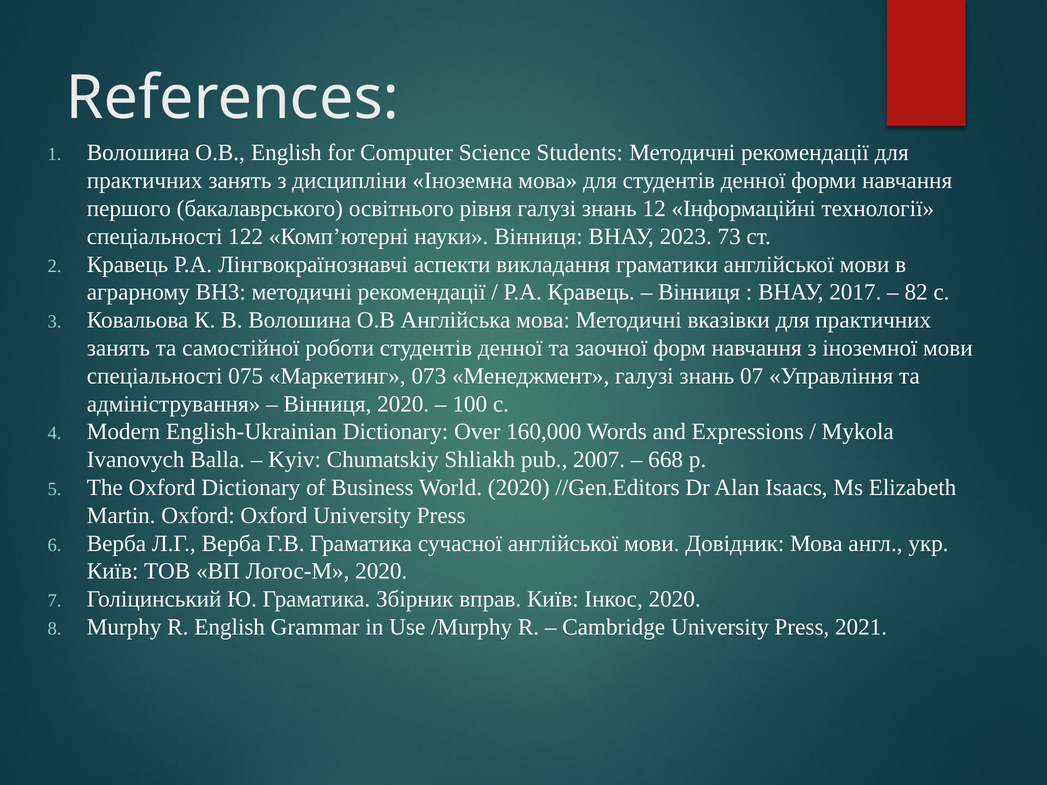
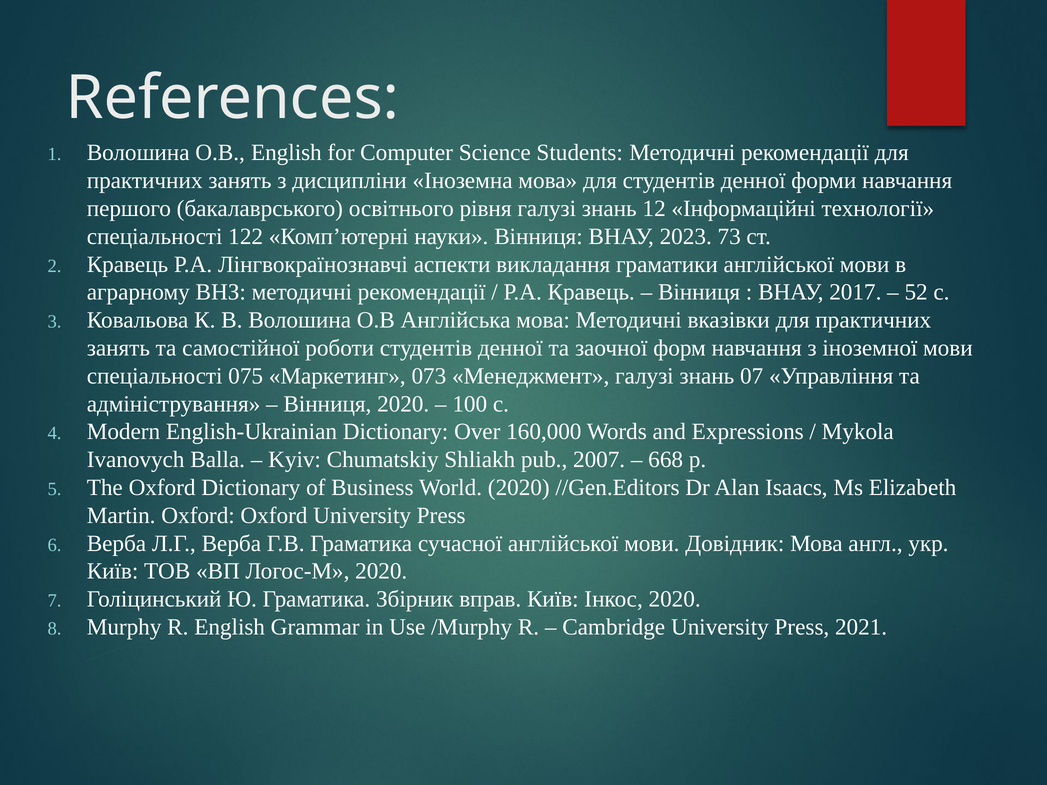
82: 82 -> 52
